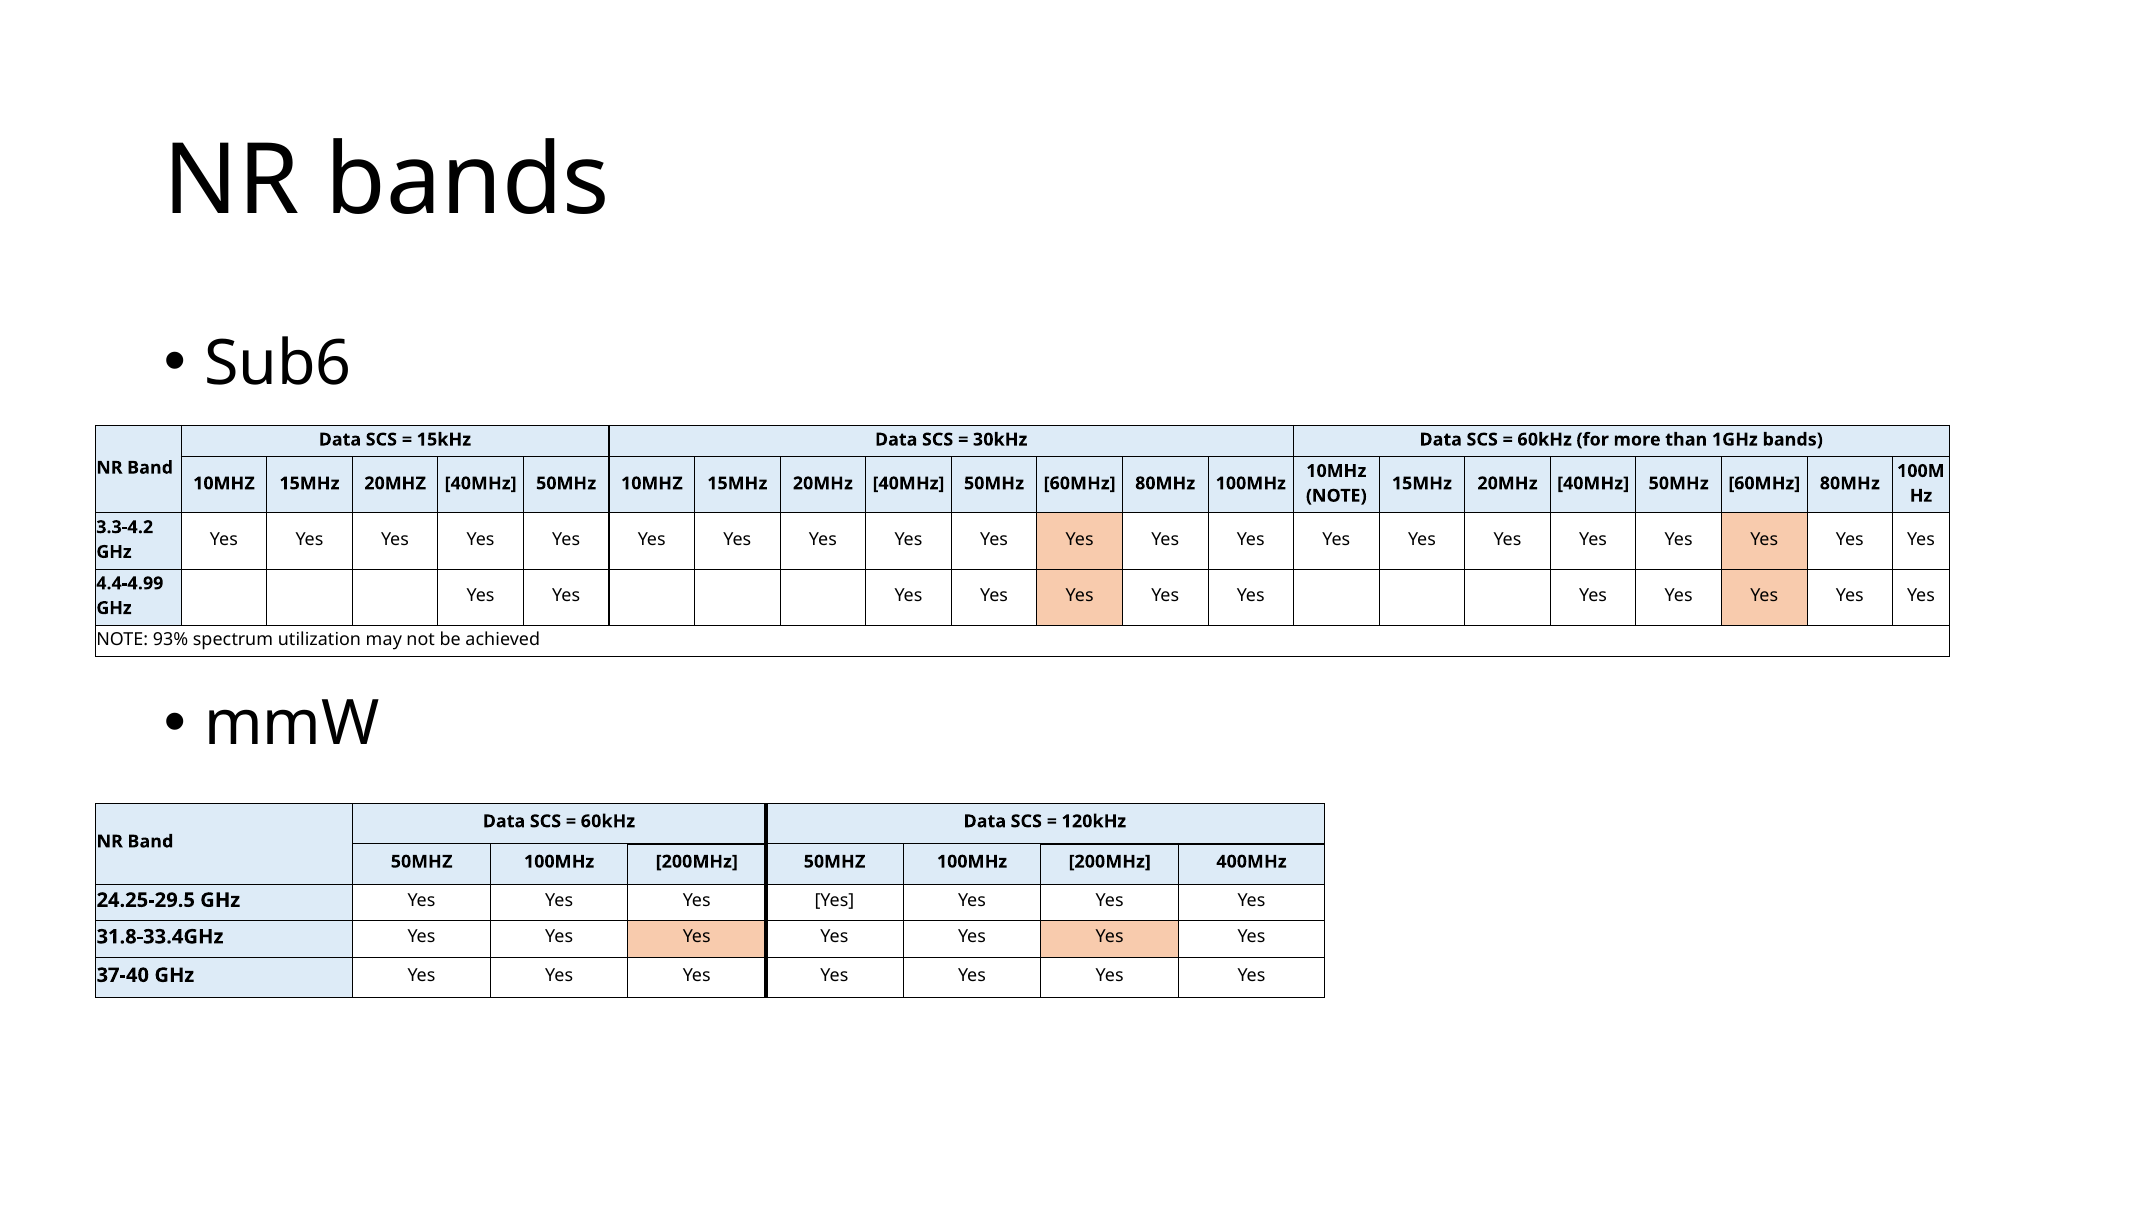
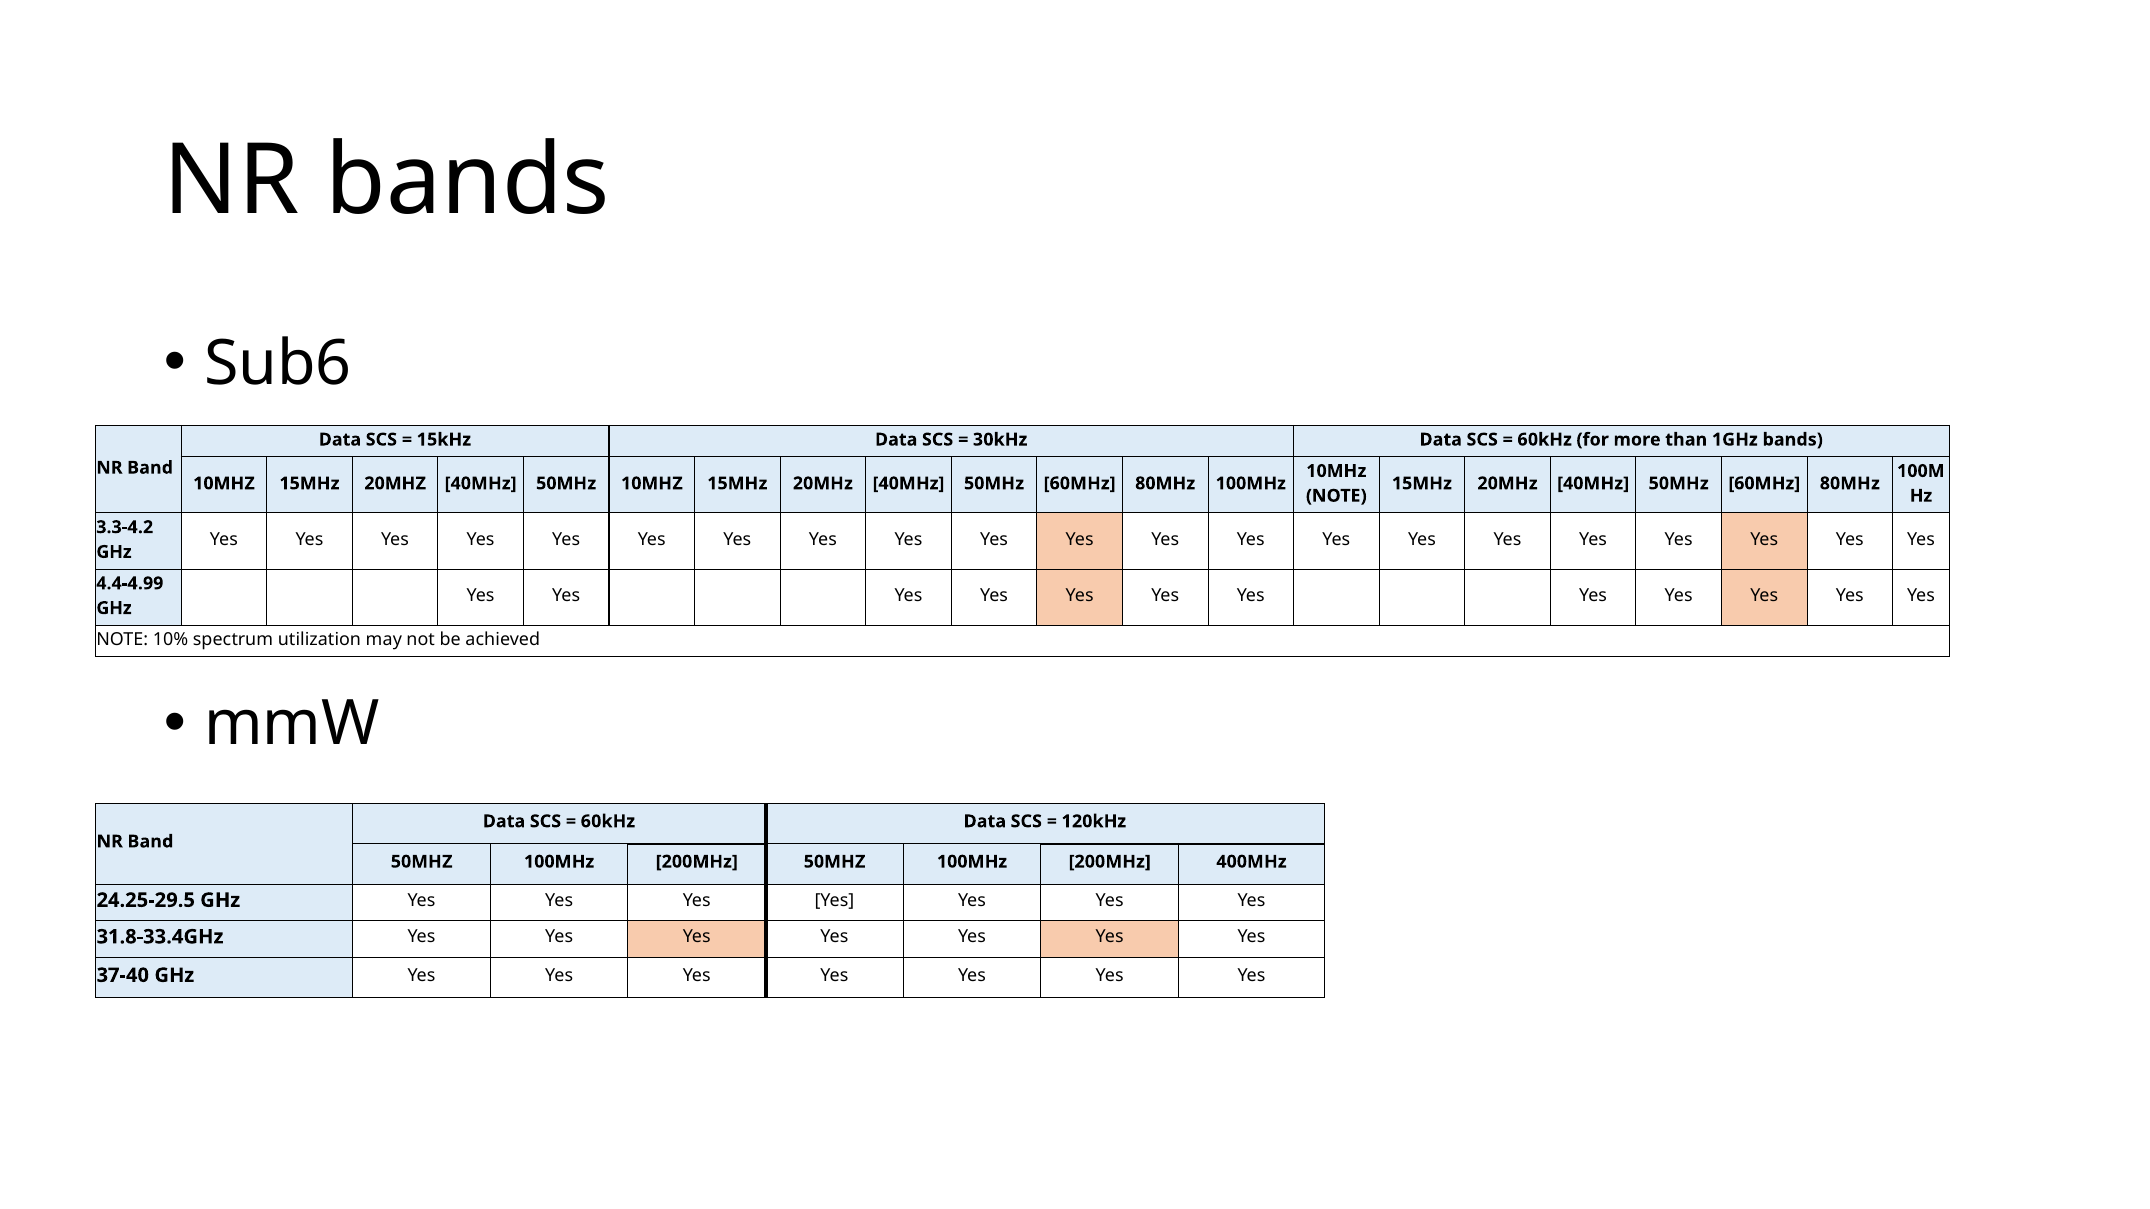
93%: 93% -> 10%
